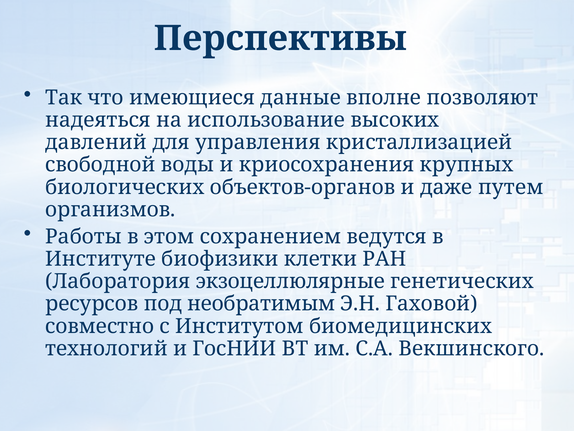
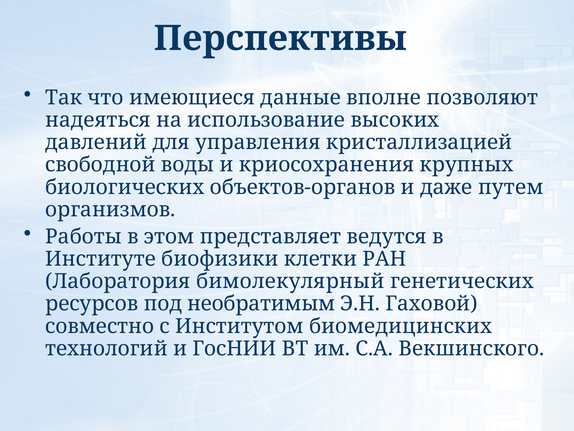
сохранением: сохранением -> представляет
экзоцеллюлярные: экзоцеллюлярные -> бимолекулярный
